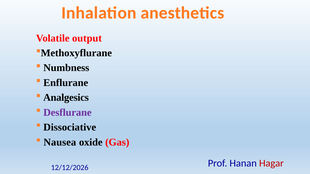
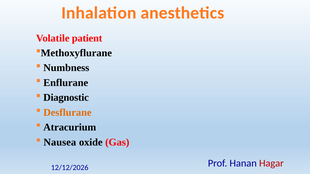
output: output -> patient
Analgesics: Analgesics -> Diagnostic
Desflurane colour: purple -> orange
Dissociative: Dissociative -> Atracurium
